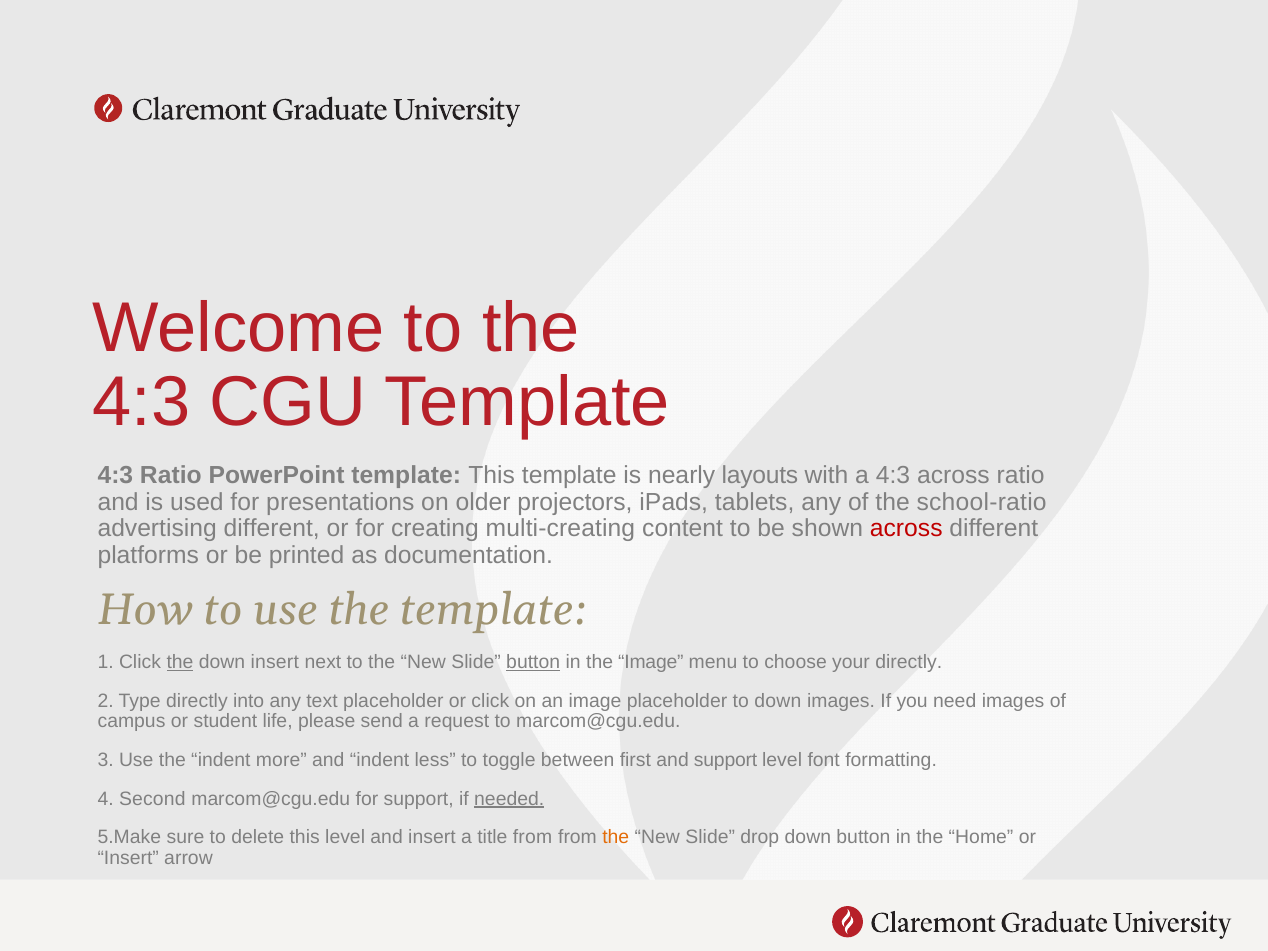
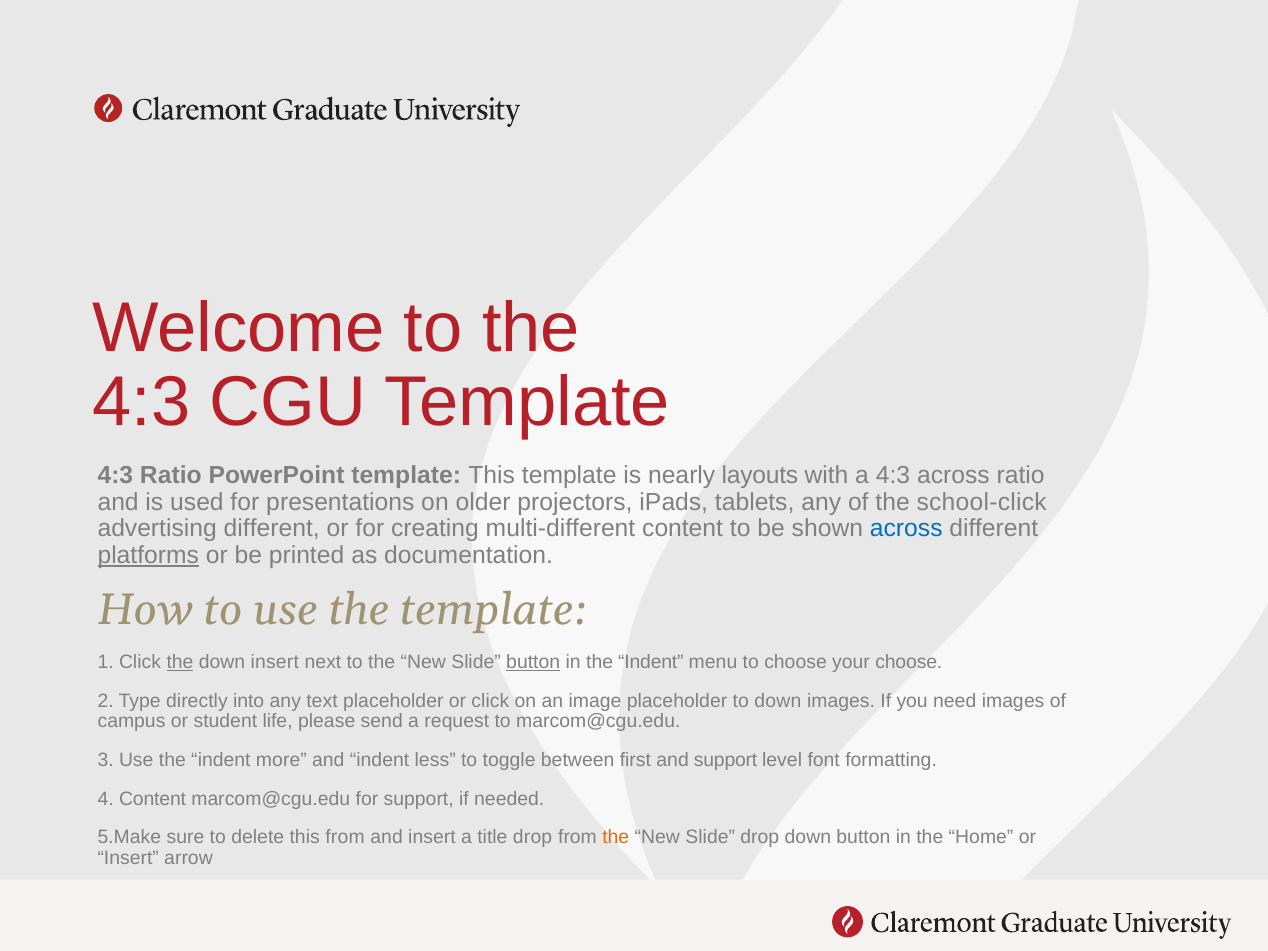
school-ratio: school-ratio -> school-click
multi-creating: multi-creating -> multi-different
across at (906, 529) colour: red -> blue
platforms underline: none -> present
in the Image: Image -> Indent
your directly: directly -> choose
4 Second: Second -> Content
needed underline: present -> none
this level: level -> from
title from: from -> drop
